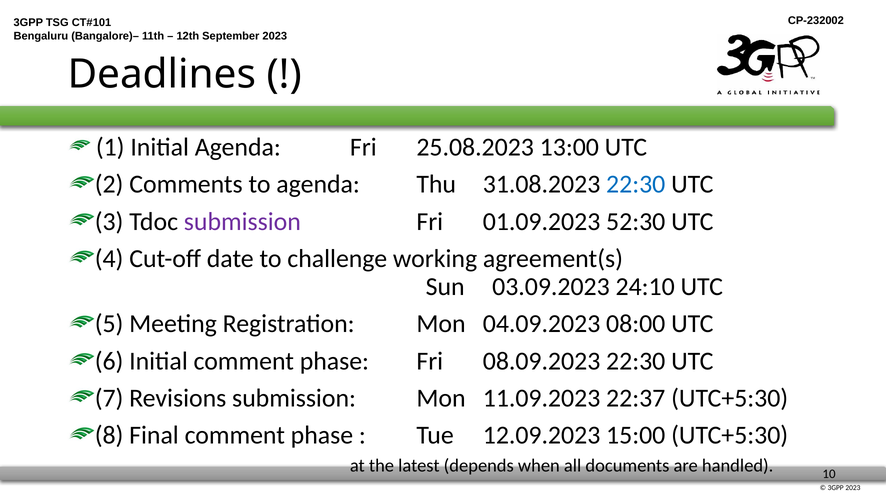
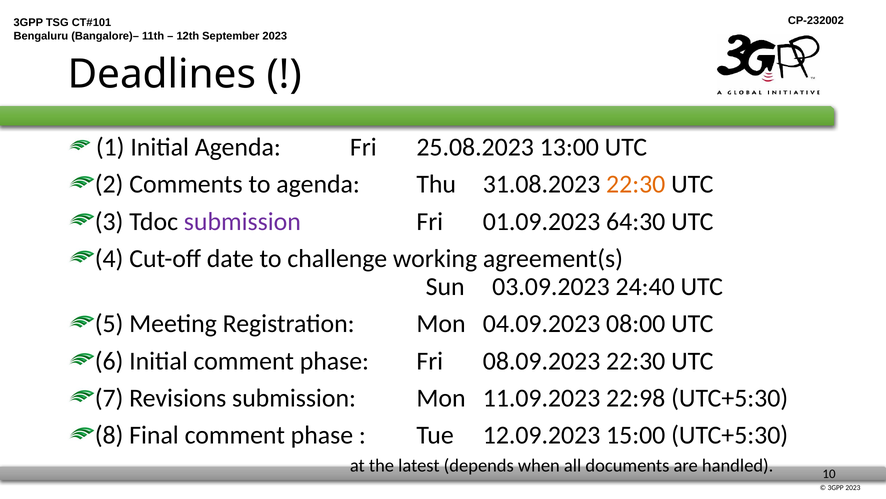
22:30 at (636, 184) colour: blue -> orange
52:30: 52:30 -> 64:30
24:10: 24:10 -> 24:40
22:37: 22:37 -> 22:98
